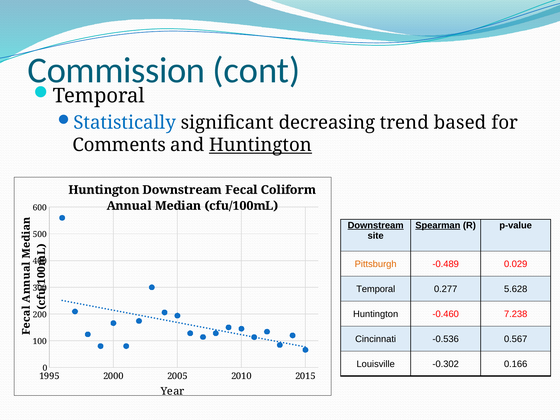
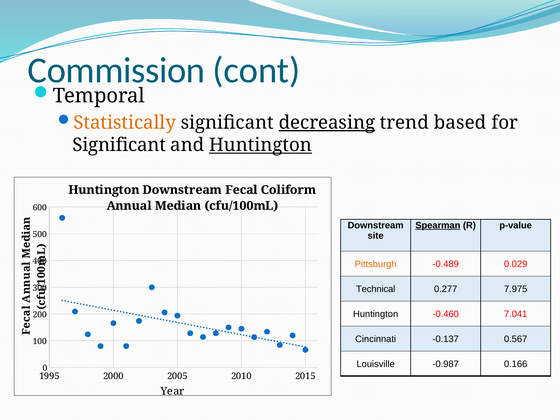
Statistically colour: blue -> orange
decreasing underline: none -> present
Comments at (119, 145): Comments -> Significant
Downstream at (376, 225) underline: present -> none
Temporal at (376, 289): Temporal -> Technical
5.628: 5.628 -> 7.975
7.238: 7.238 -> 7.041
-0.536: -0.536 -> -0.137
-0.302: -0.302 -> -0.987
